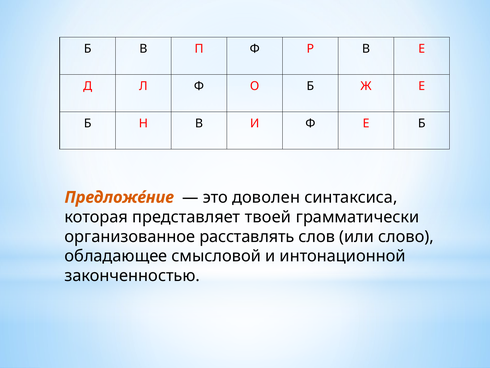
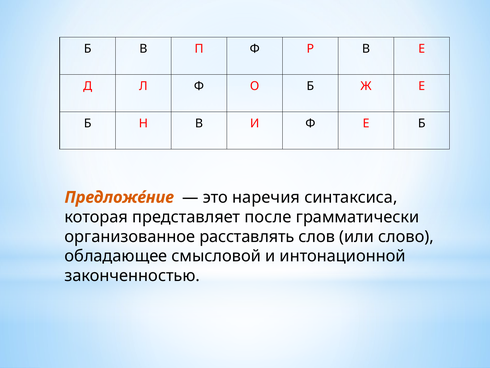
доволен: доволен -> наречия
твоей: твоей -> после
